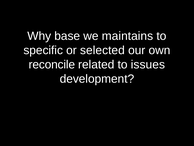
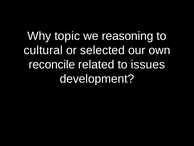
base: base -> topic
maintains: maintains -> reasoning
specific: specific -> cultural
